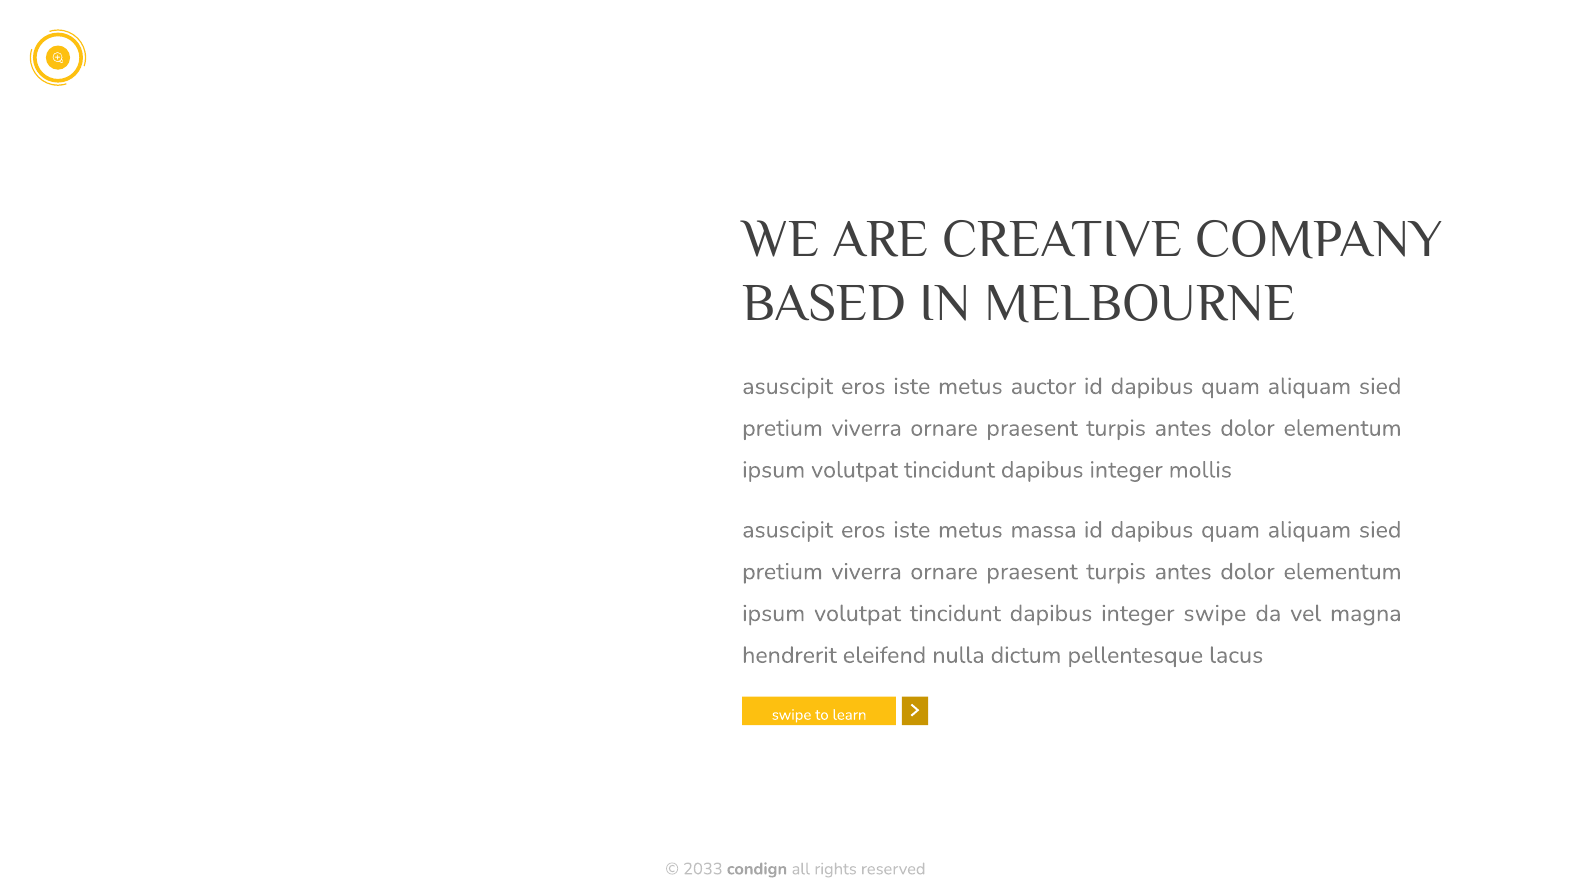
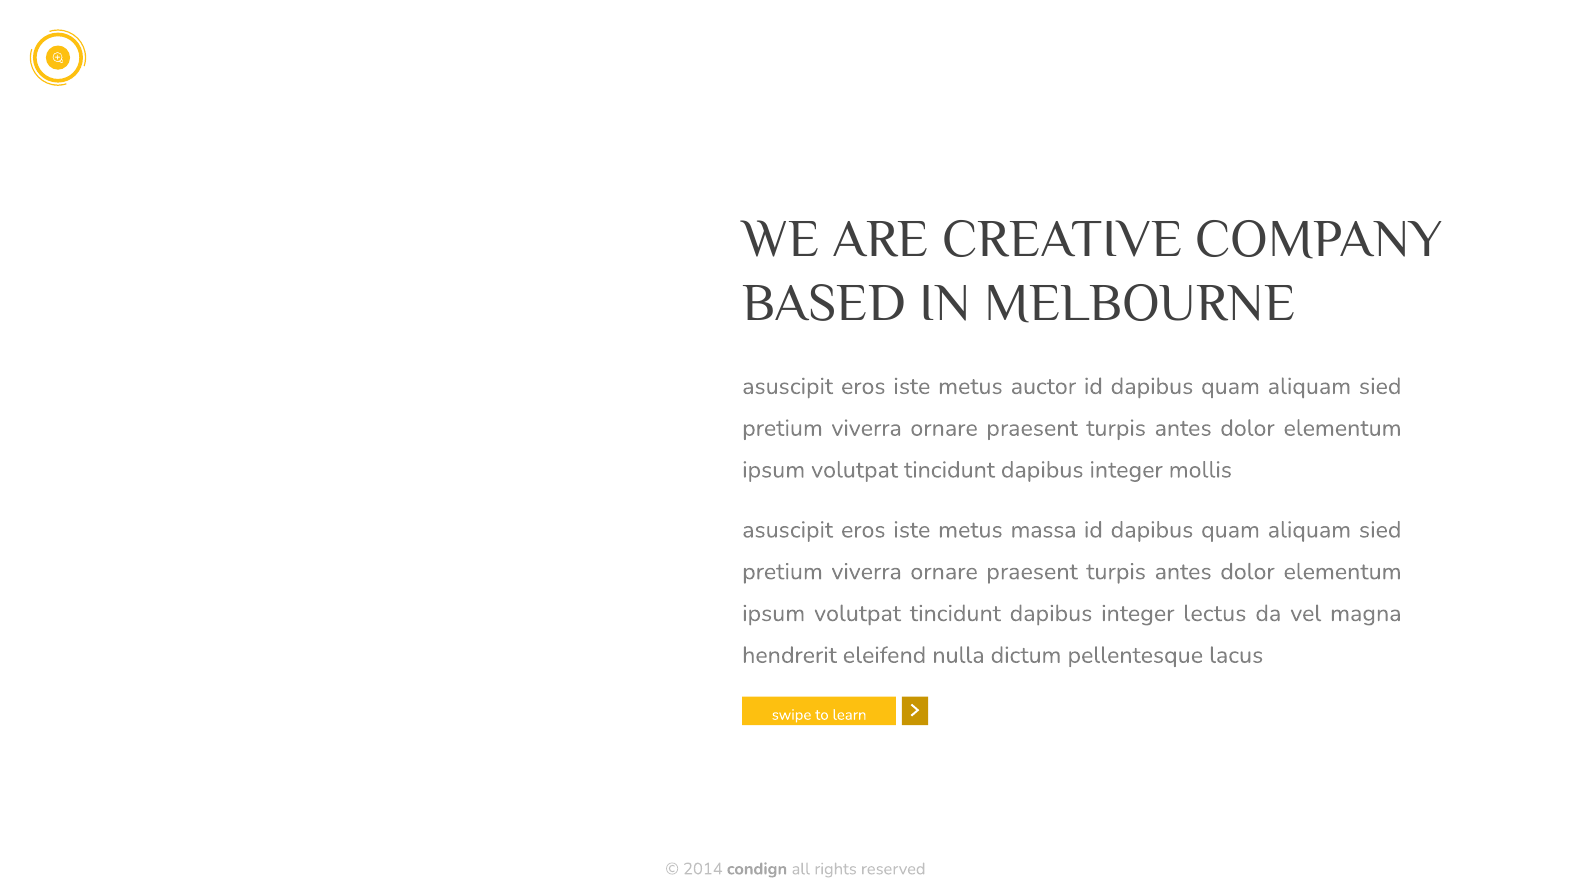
integer swipe: swipe -> lectus
2033: 2033 -> 2014
